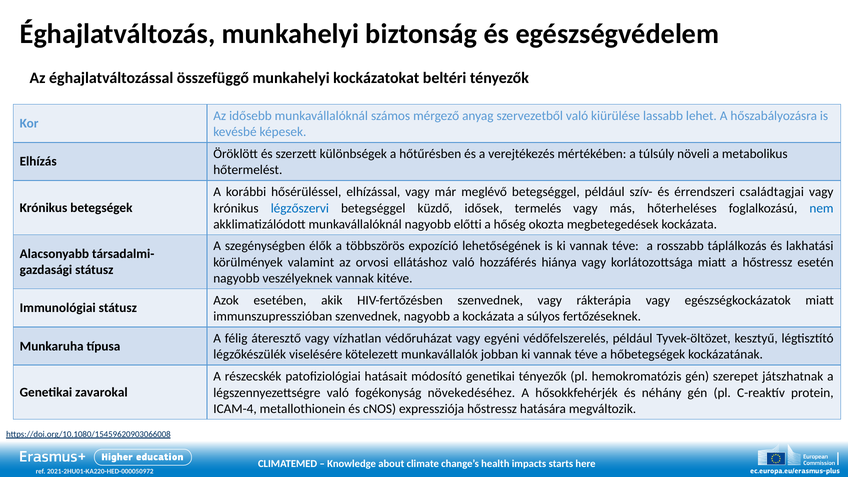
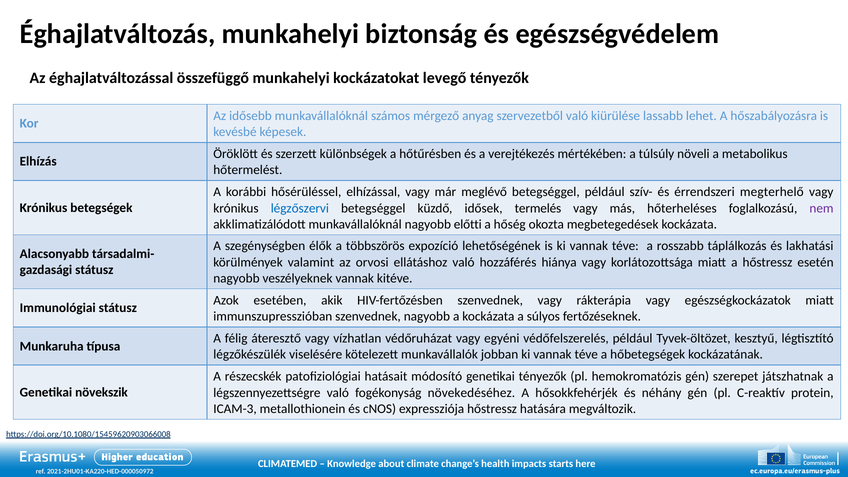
beltéri: beltéri -> levegő
családtagjai: családtagjai -> megterhelő
nem colour: blue -> purple
zavarokal: zavarokal -> növekszik
ICAM-4: ICAM-4 -> ICAM-3
